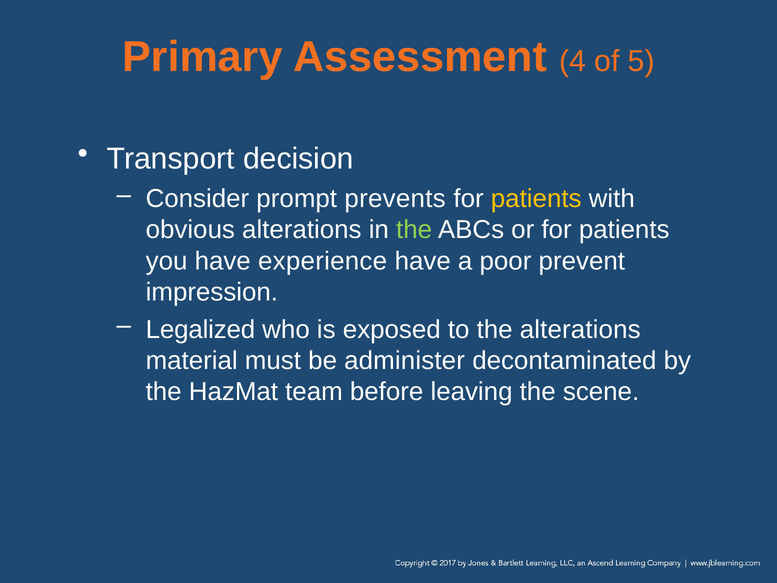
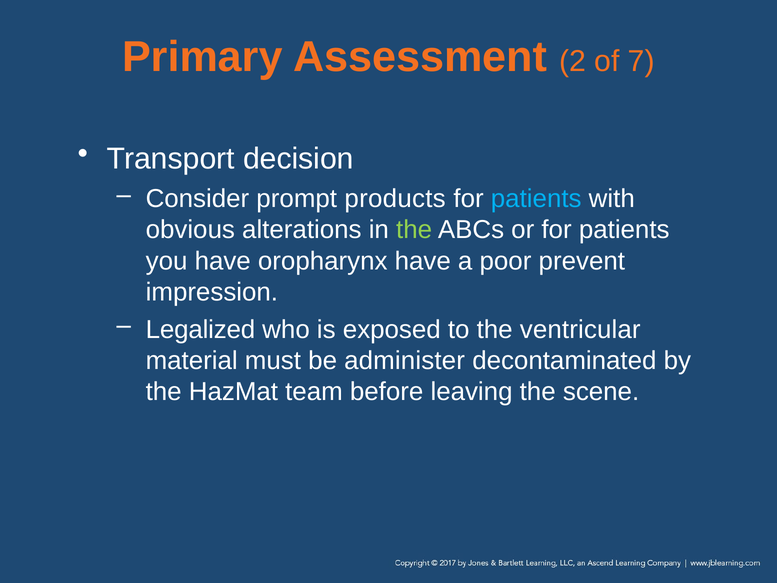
4: 4 -> 2
5: 5 -> 7
prevents: prevents -> products
patients at (536, 199) colour: yellow -> light blue
experience: experience -> oropharynx
the alterations: alterations -> ventricular
